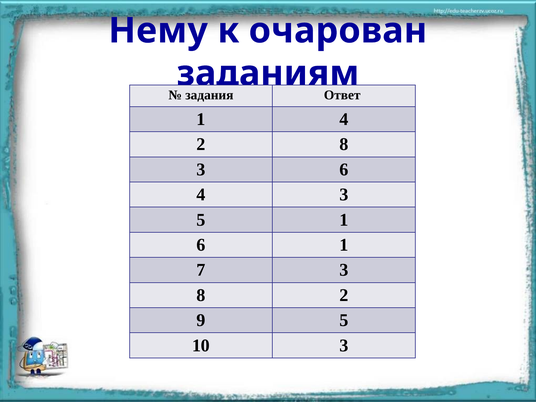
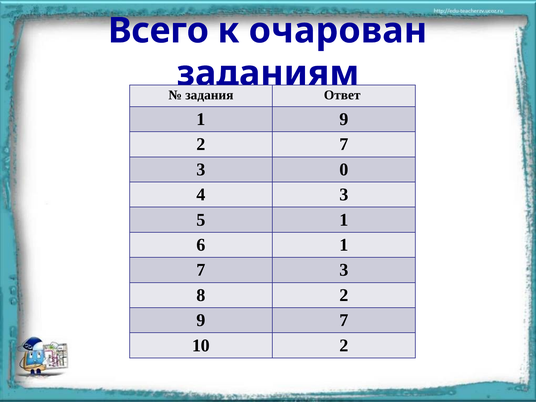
Нему: Нему -> Всего
1 4: 4 -> 9
2 8: 8 -> 7
3 6: 6 -> 0
9 5: 5 -> 7
10 3: 3 -> 2
